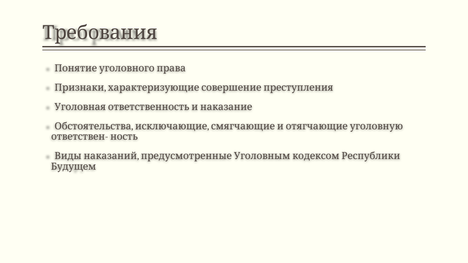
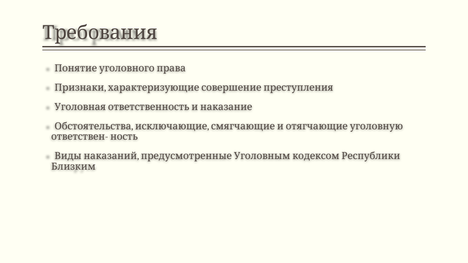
Будущем: Будущем -> Близким
